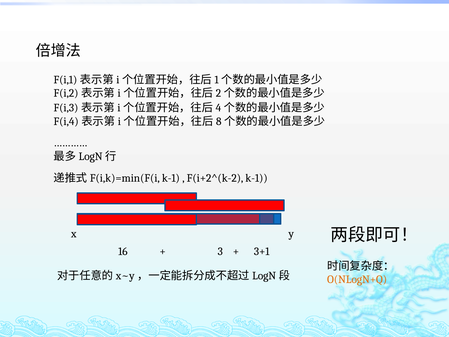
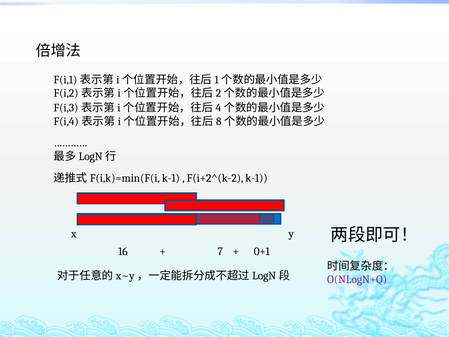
3: 3 -> 7
3+1: 3+1 -> 0+1
O(NLogN+Q colour: orange -> purple
